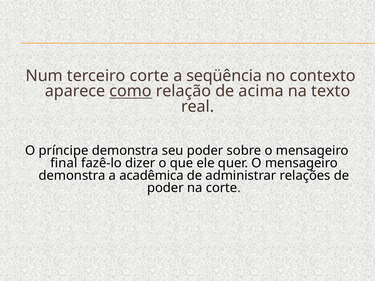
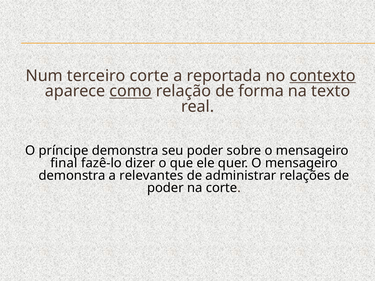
seqüência: seqüência -> reportada
contexto underline: none -> present
acima: acima -> forma
acadêmica: acadêmica -> relevantes
